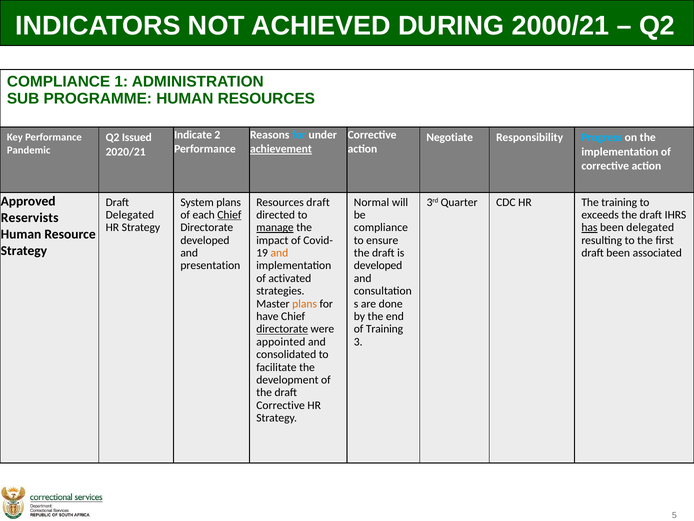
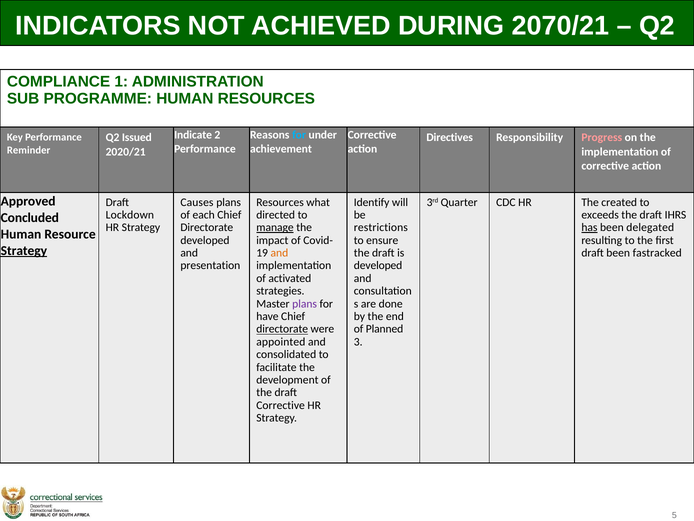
2000/21: 2000/21 -> 2070/21
Negotiate: Negotiate -> Directives
Progress colour: light blue -> pink
achievement underline: present -> none
Pandemic: Pandemic -> Reminder
System: System -> Causes
Resources draft: draft -> what
Normal: Normal -> Identify
The training: training -> created
Delegated at (130, 215): Delegated -> Lockdown
Chief at (229, 215) underline: present -> none
Reservists: Reservists -> Concluded
compliance at (381, 227): compliance -> restrictions
Strategy at (24, 251) underline: none -> present
associated: associated -> fastracked
plans at (305, 303) colour: orange -> purple
of Training: Training -> Planned
